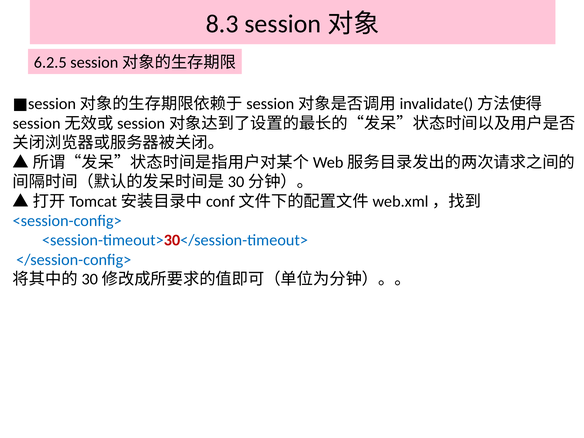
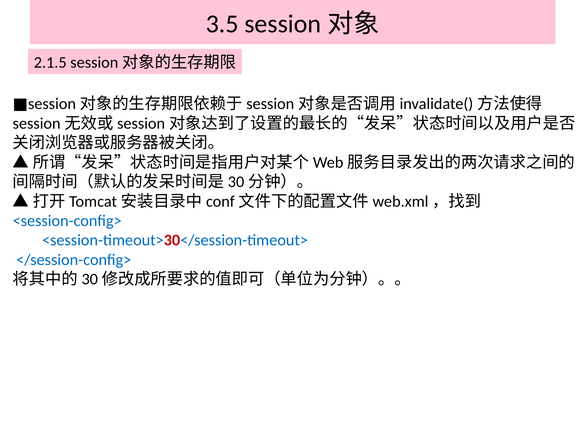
8.3: 8.3 -> 3.5
6.2.5: 6.2.5 -> 2.1.5
